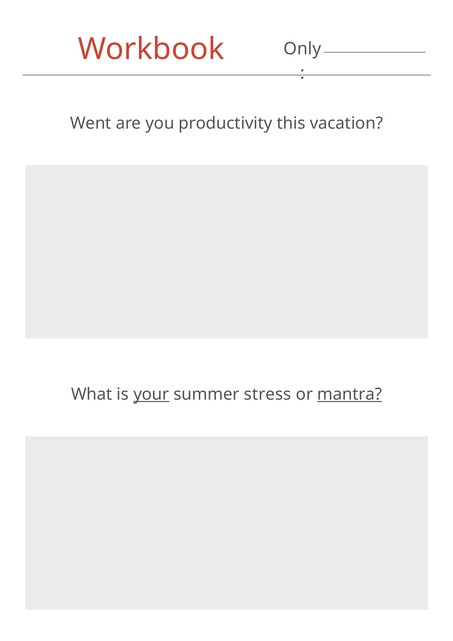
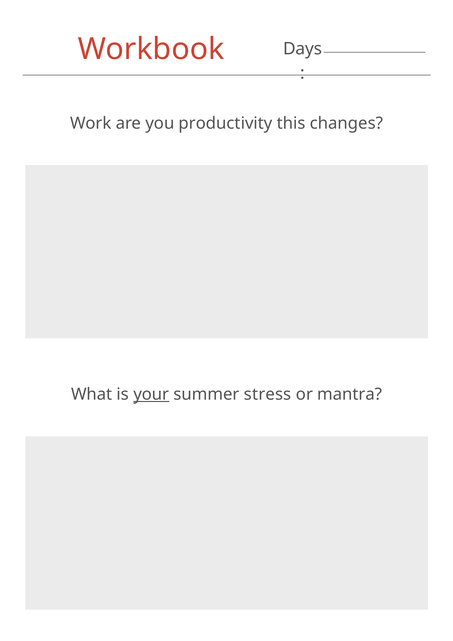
Only: Only -> Days
Went: Went -> Work
vacation: vacation -> changes
mantra underline: present -> none
